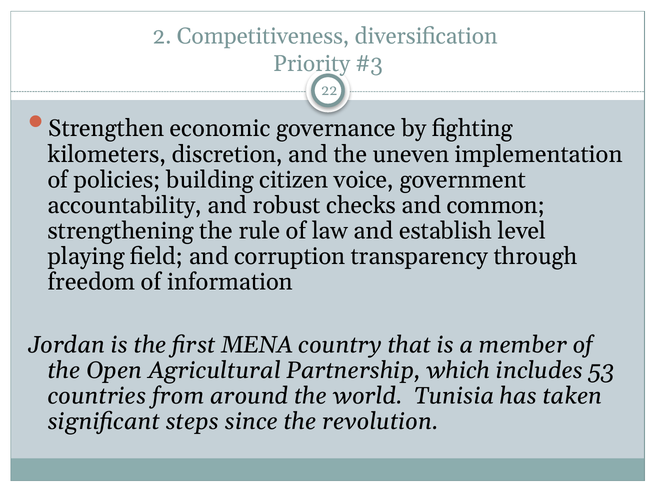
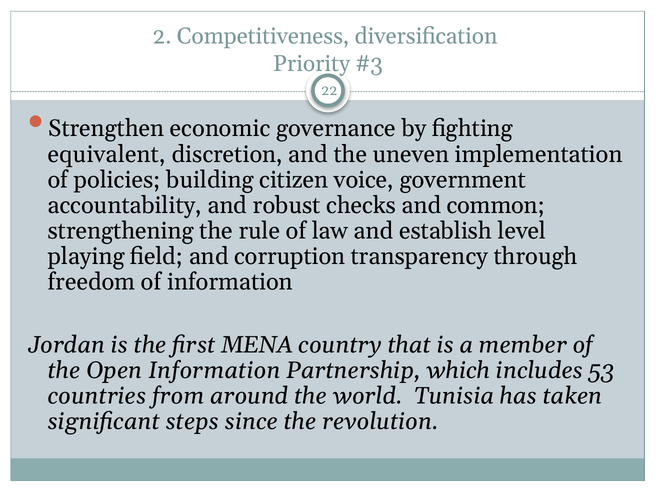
kilometers: kilometers -> equivalent
Open Agricultural: Agricultural -> Information
